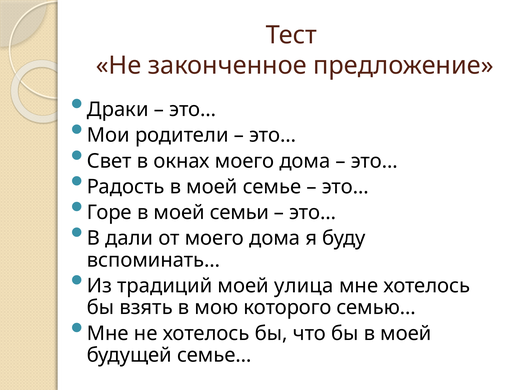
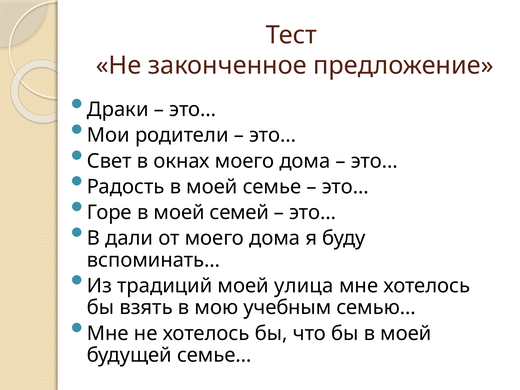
семьи: семьи -> семей
которого: которого -> учебным
